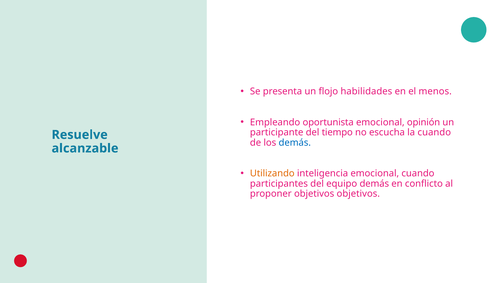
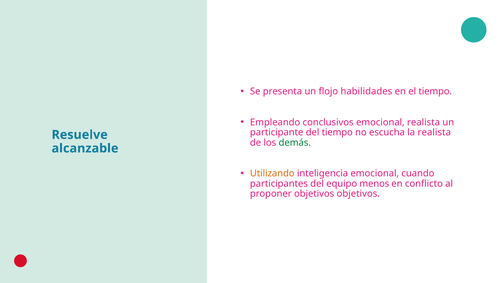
el menos: menos -> tiempo
oportunista: oportunista -> conclusivos
emocional opinión: opinión -> realista
la cuando: cuando -> realista
demás at (295, 143) colour: blue -> green
equipo demás: demás -> menos
